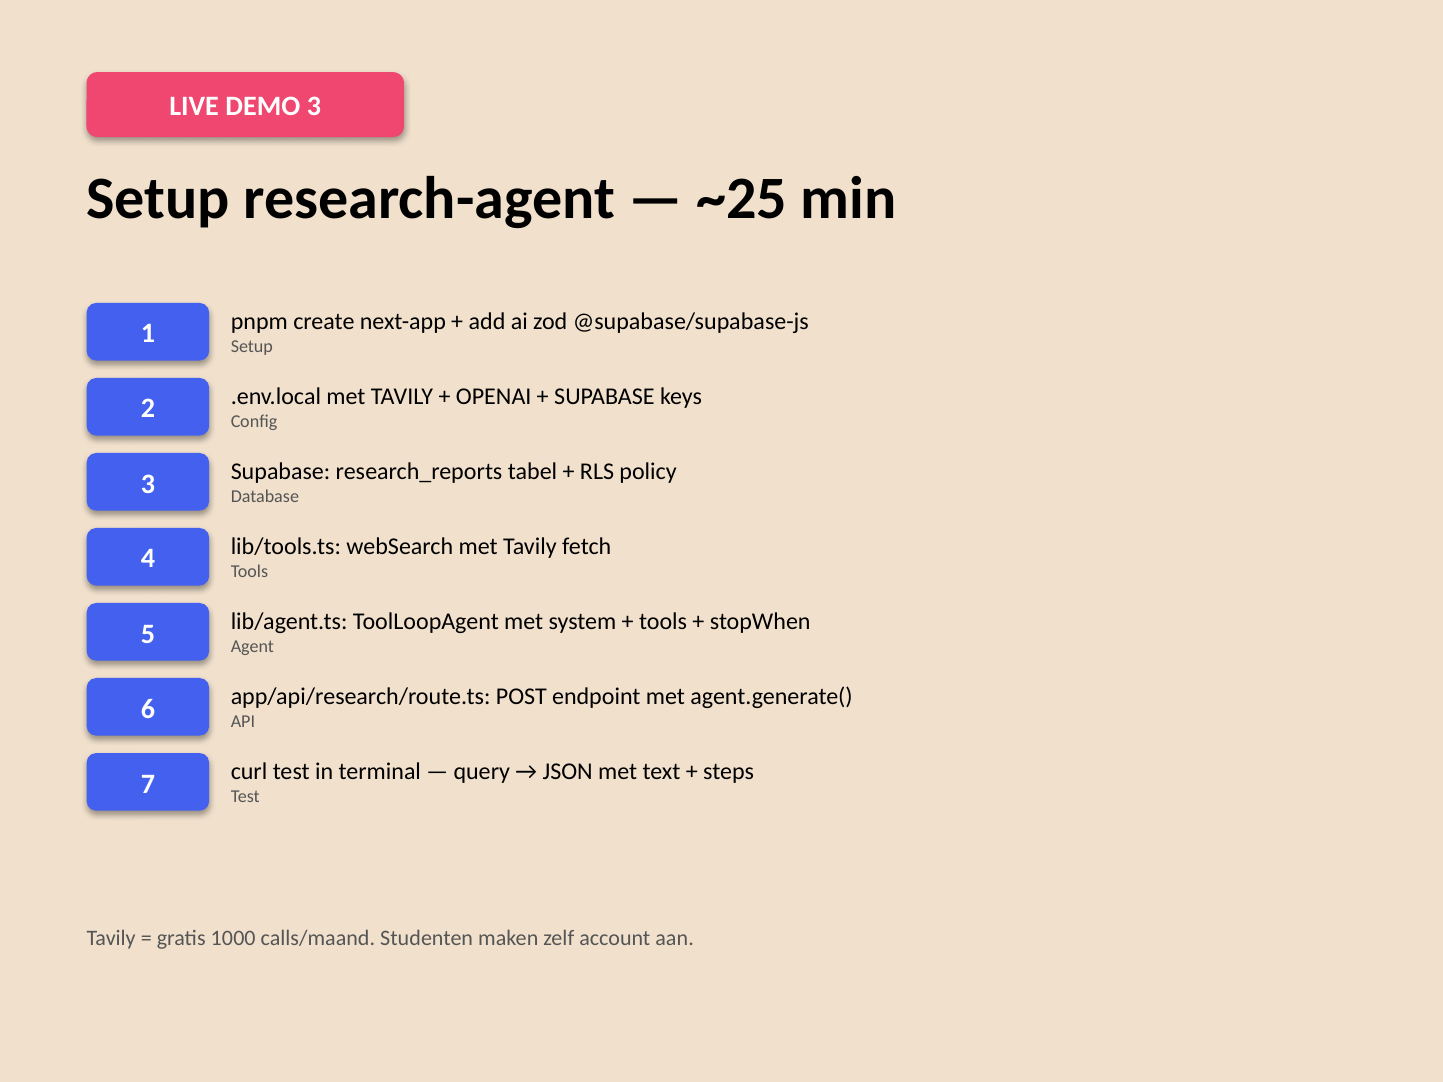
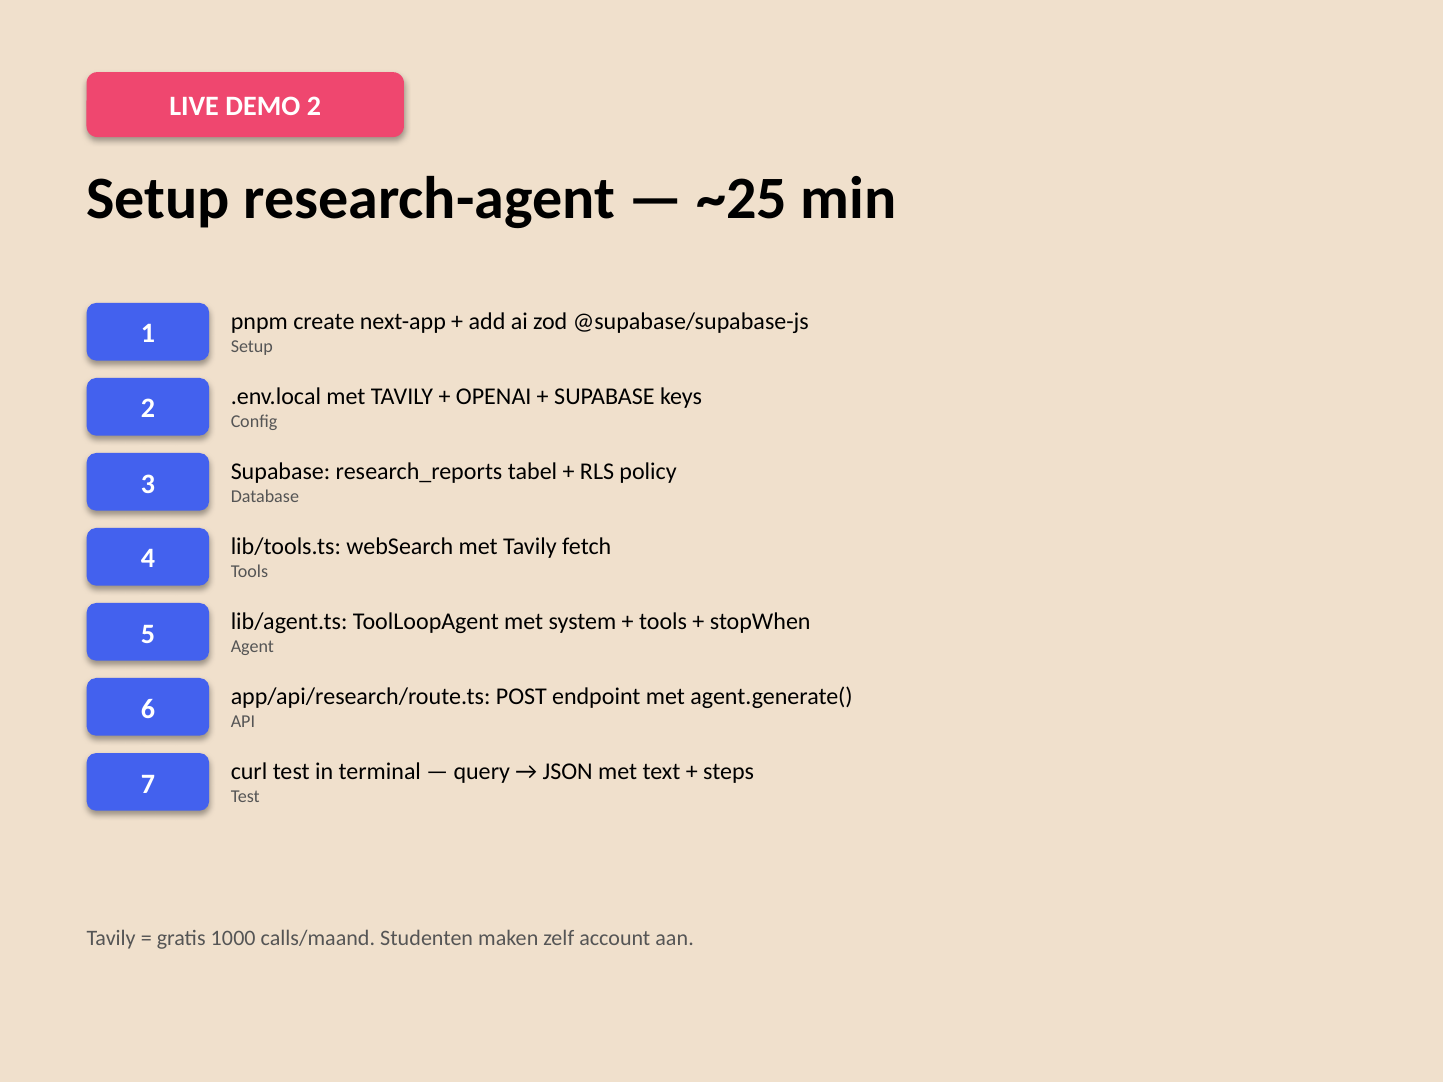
DEMO 3: 3 -> 2
